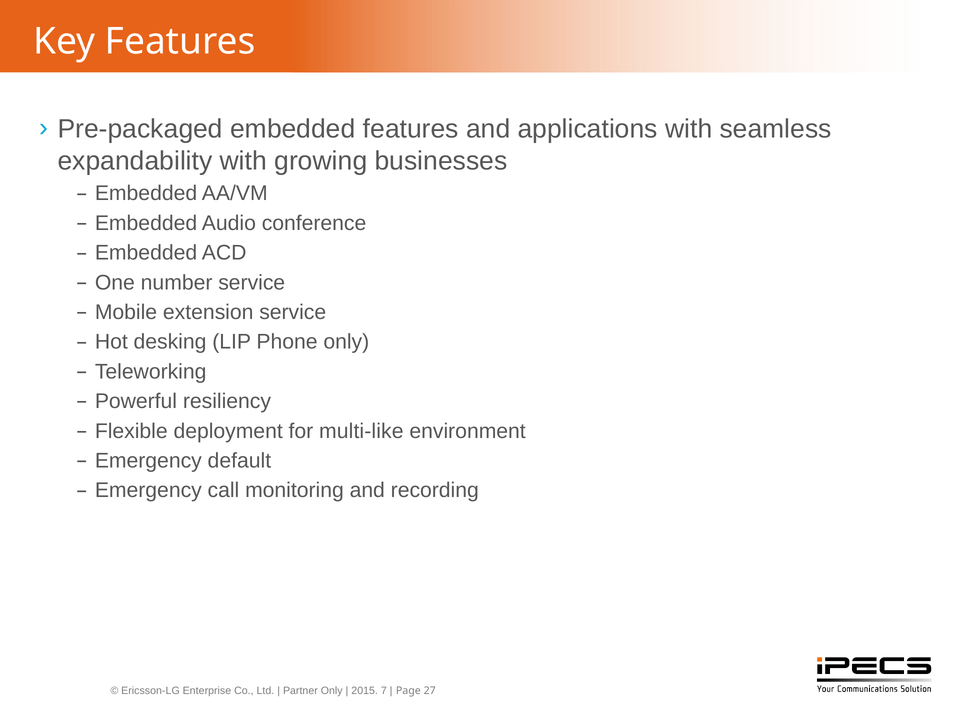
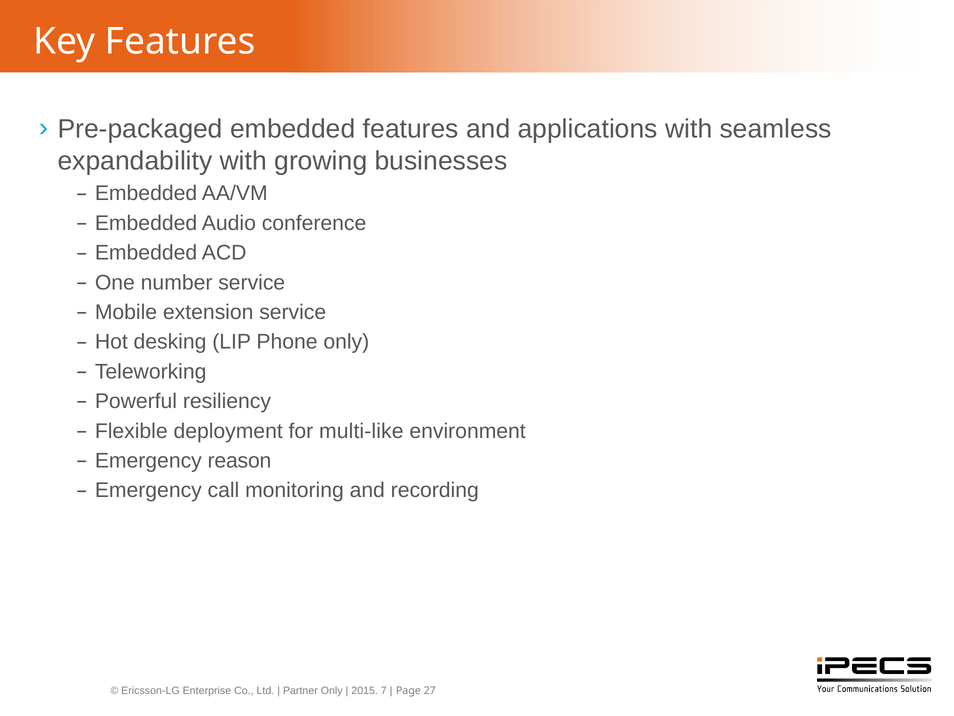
default: default -> reason
